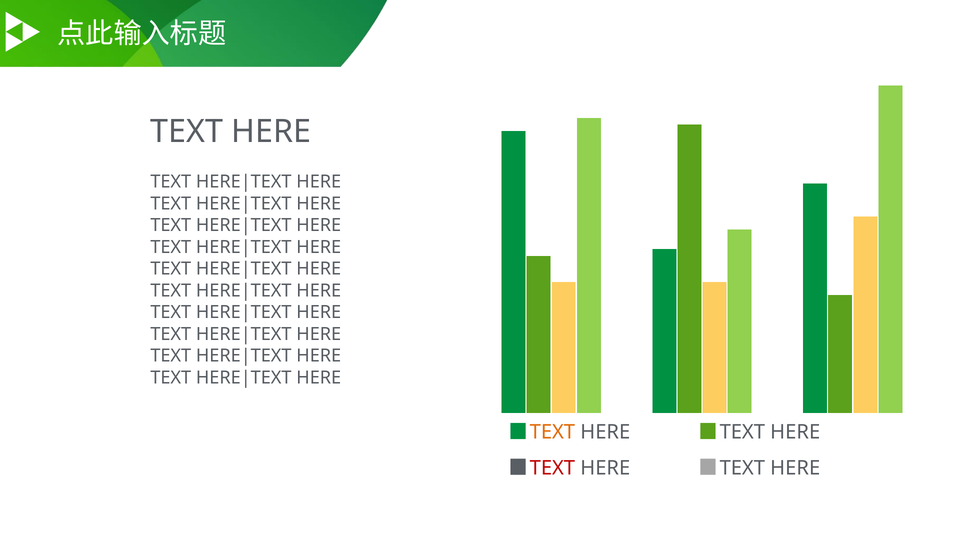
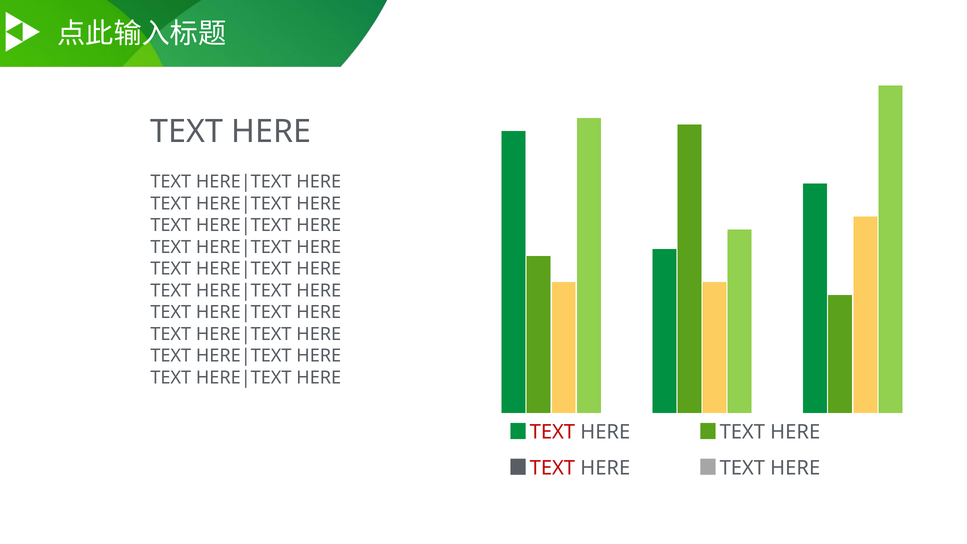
TEXT at (552, 432) colour: orange -> red
